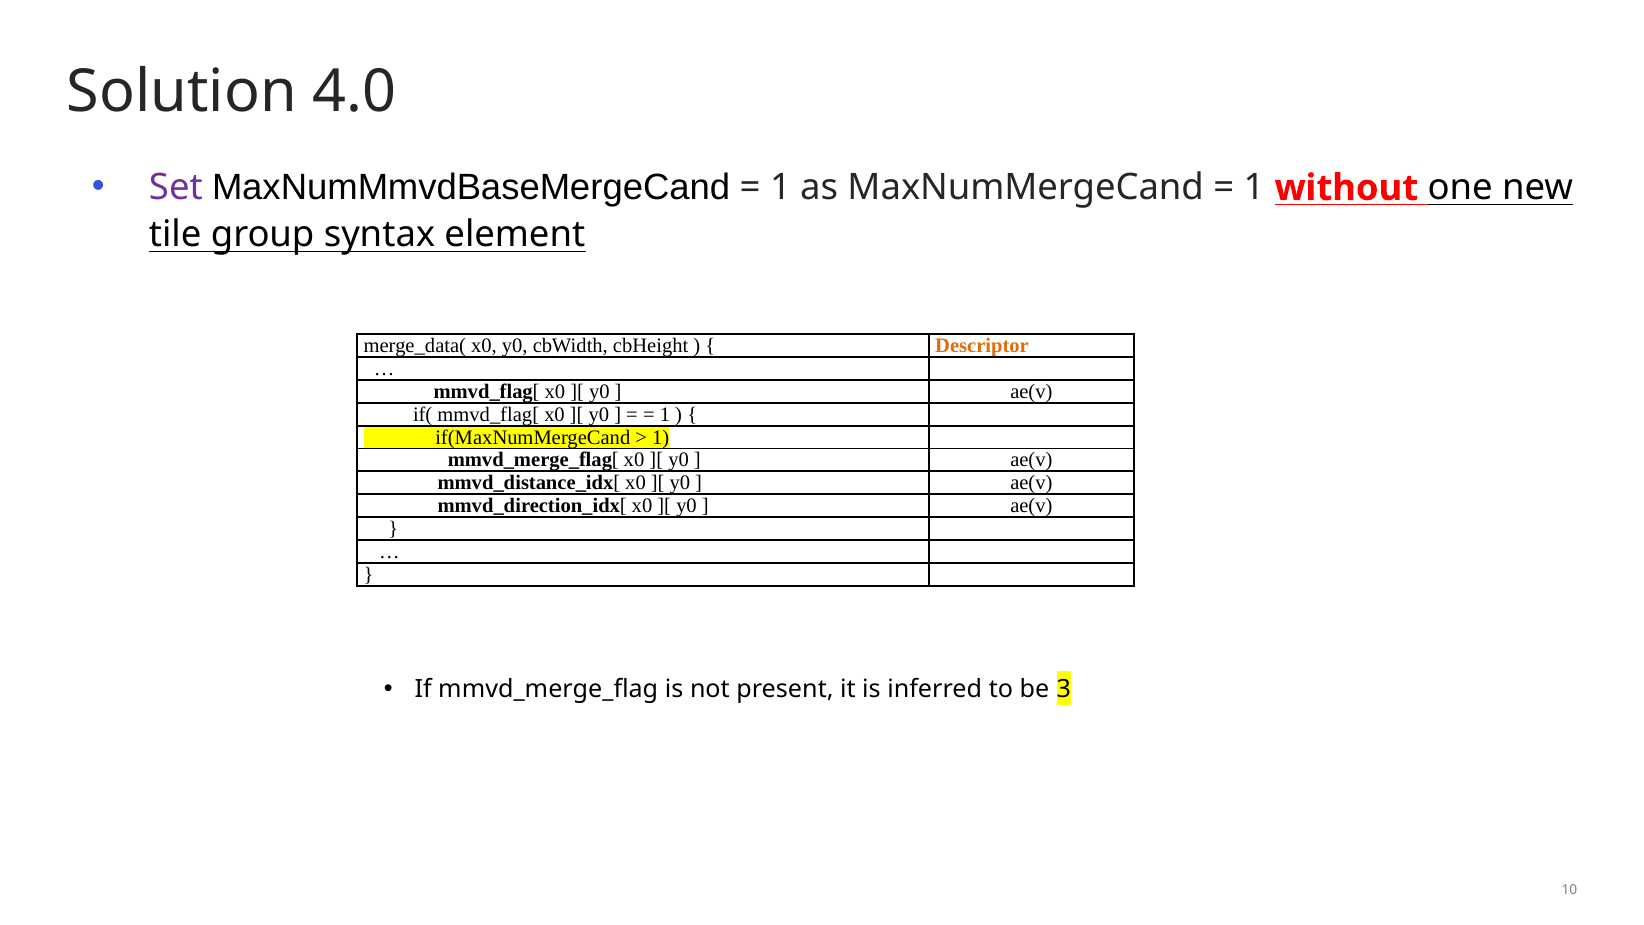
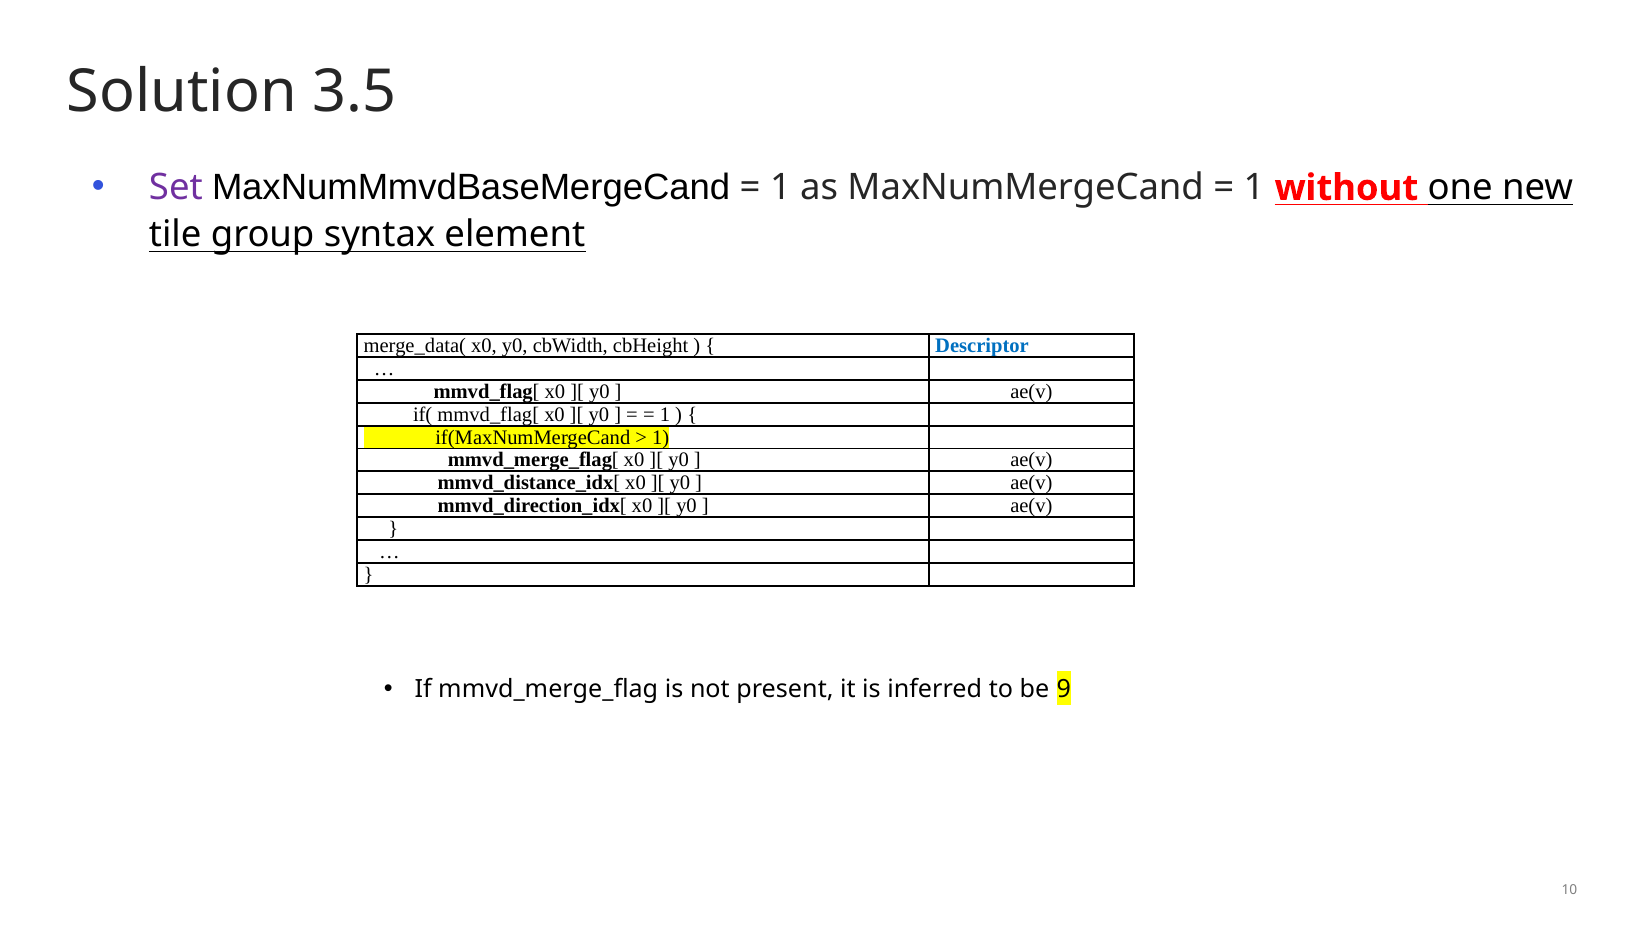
4.0: 4.0 -> 3.5
Descriptor colour: orange -> blue
3: 3 -> 9
